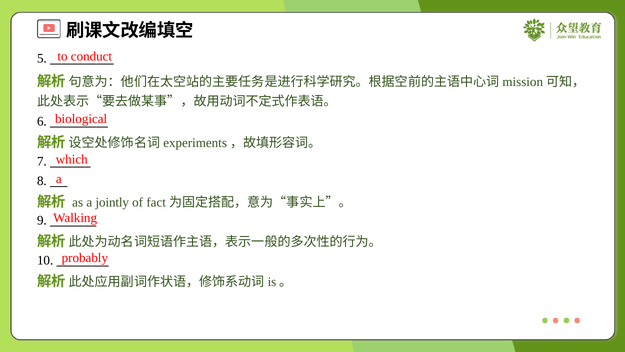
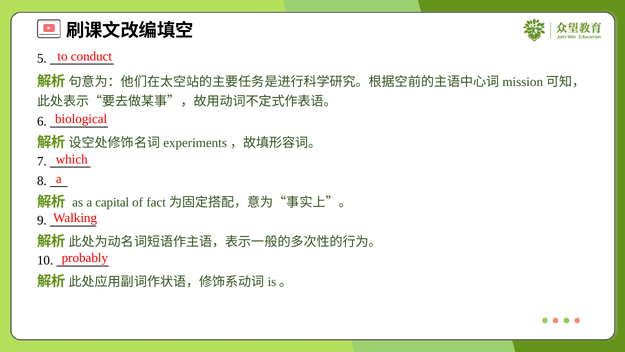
jointly: jointly -> capital
